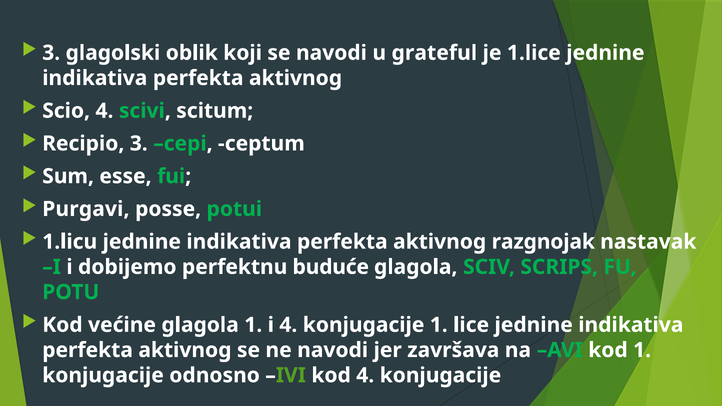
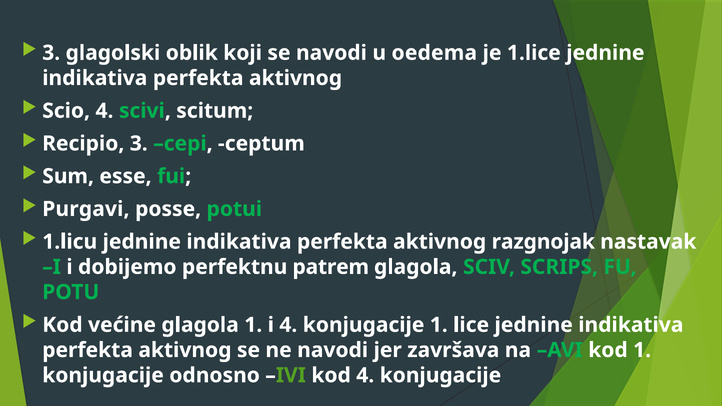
grateful: grateful -> oedema
buduće: buduće -> patrem
